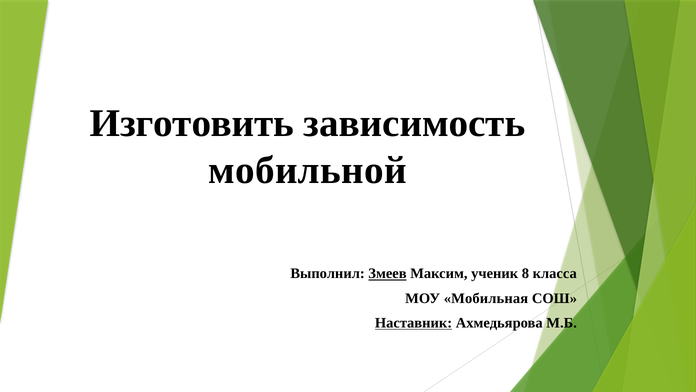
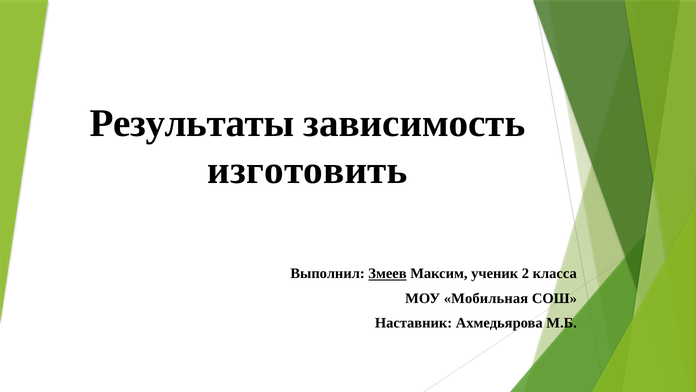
Изготовить: Изготовить -> Результаты
мобильной: мобильной -> изготовить
8: 8 -> 2
Наставник underline: present -> none
